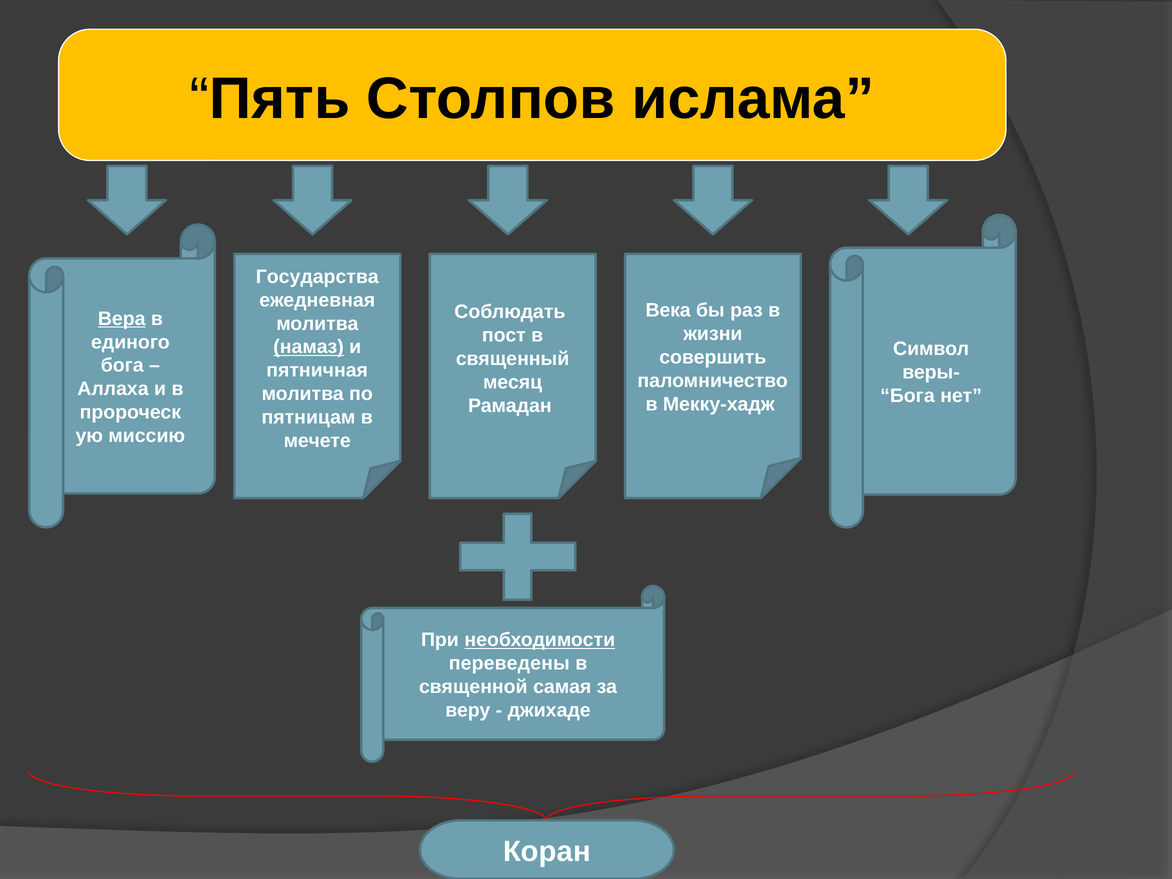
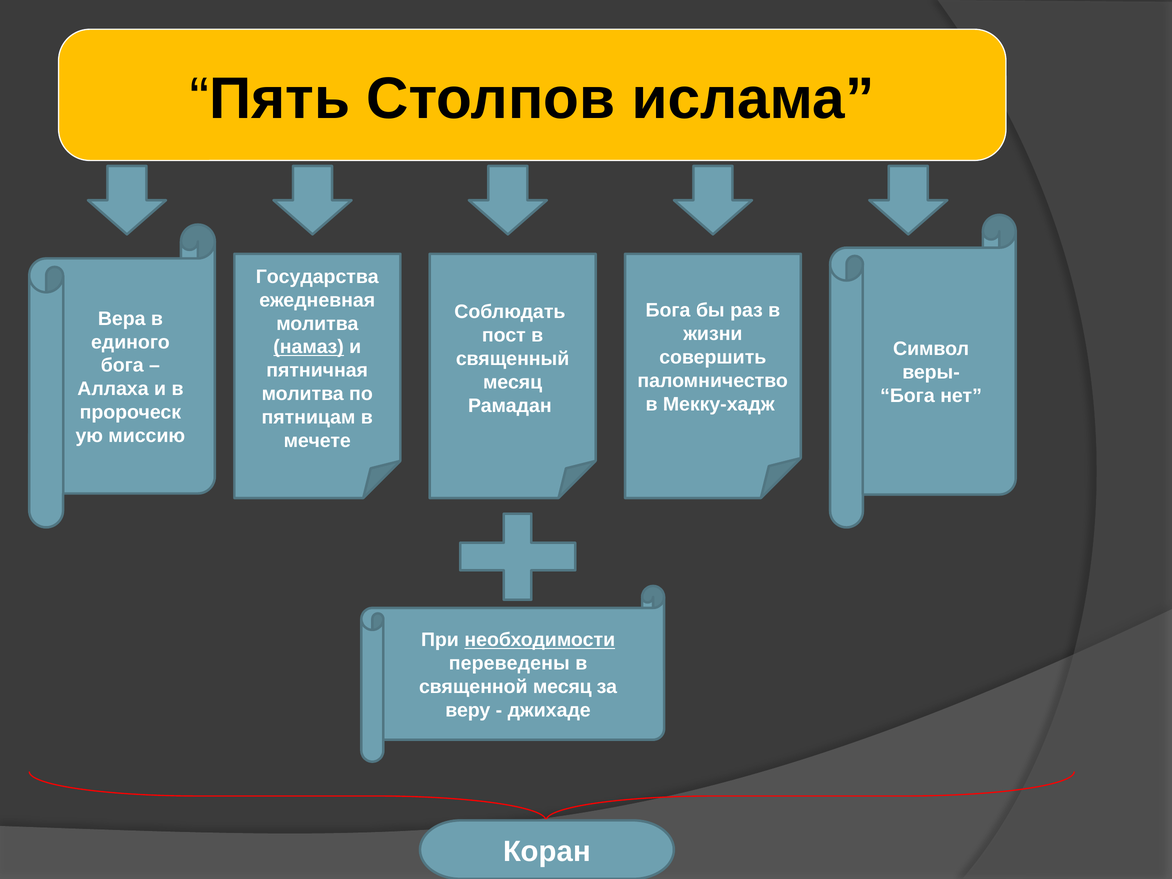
Века at (668, 310): Века -> Бога
Вера underline: present -> none
священной самая: самая -> месяц
